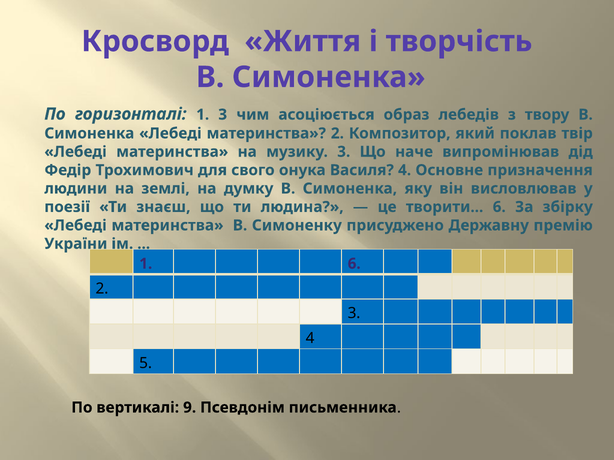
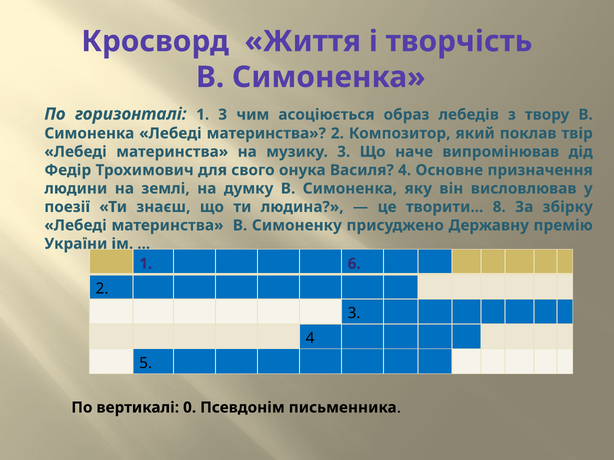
творити 6: 6 -> 8
9: 9 -> 0
